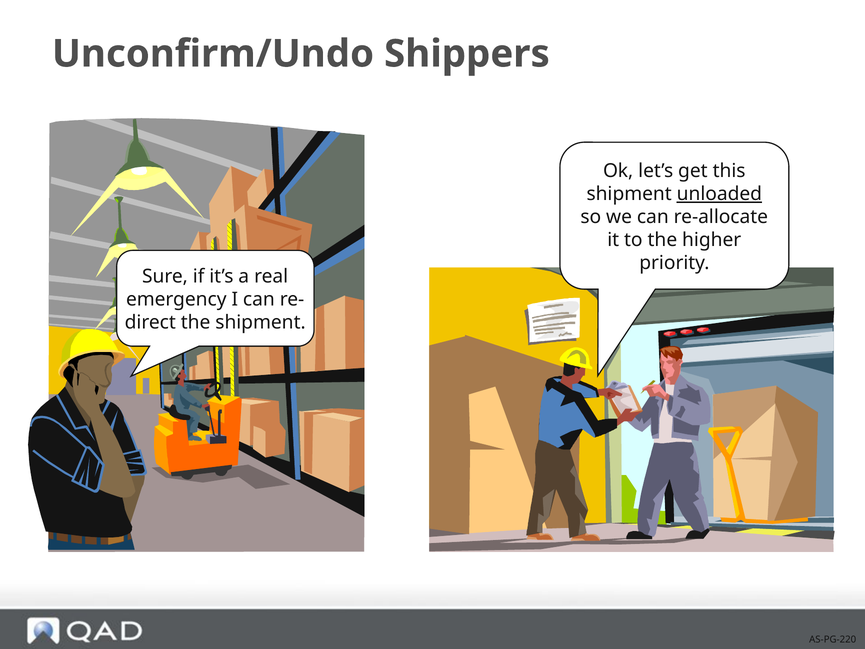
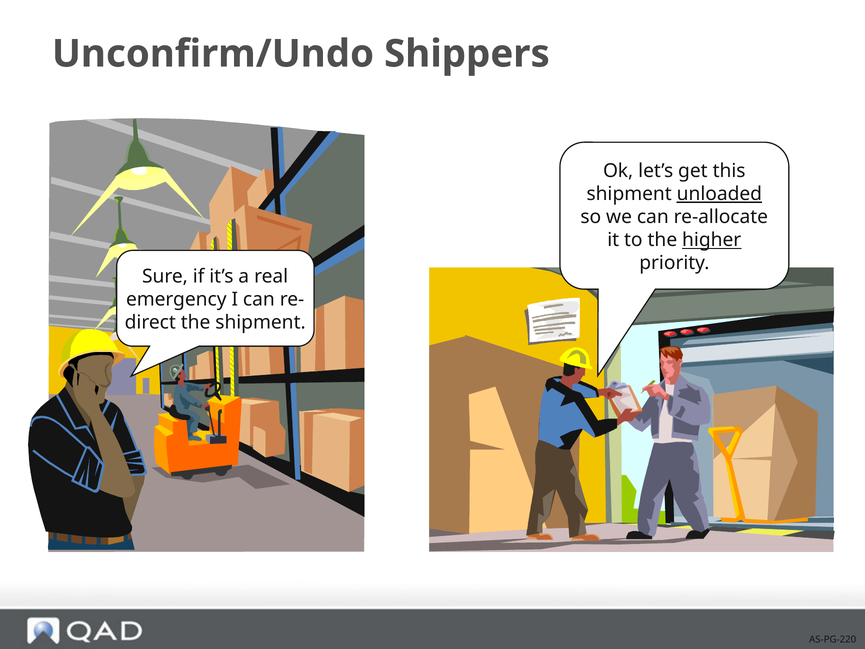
higher underline: none -> present
